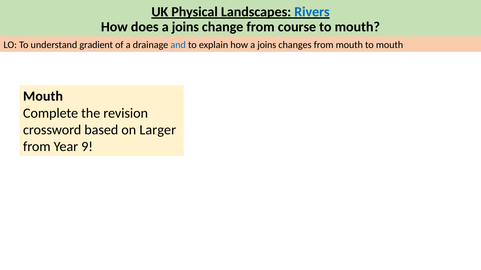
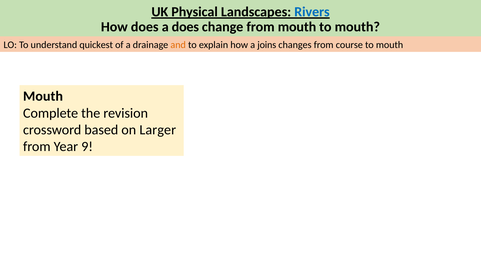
does a joins: joins -> does
from course: course -> mouth
gradient: gradient -> quickest
and colour: blue -> orange
from mouth: mouth -> course
